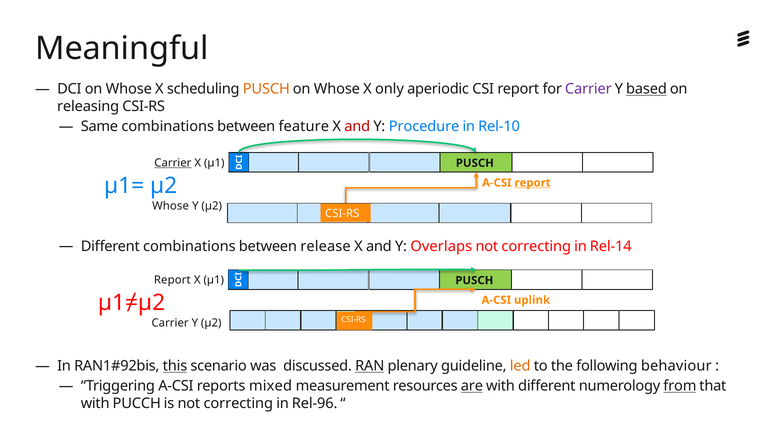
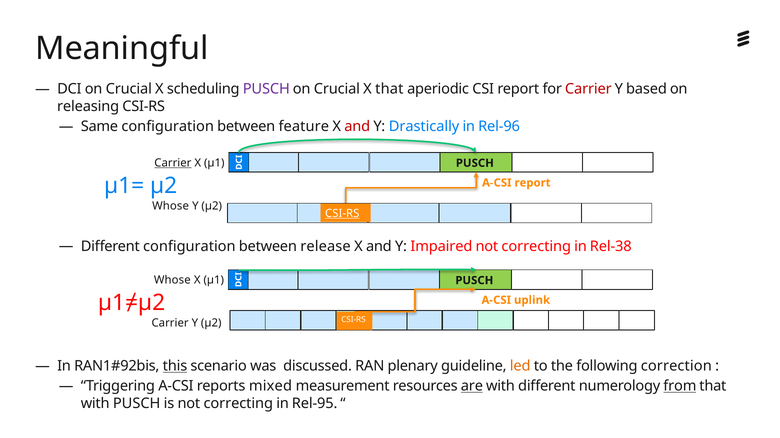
DCI on Whose: Whose -> Crucial
PUSCH at (266, 89) colour: orange -> purple
Whose at (337, 89): Whose -> Crucial
X only: only -> that
Carrier at (588, 89) colour: purple -> red
based underline: present -> none
Same combinations: combinations -> configuration
Procedure: Procedure -> Drastically
Rel-10: Rel-10 -> Rel-96
report at (533, 183) underline: present -> none
CSI-RS at (342, 214) underline: none -> present
Different combinations: combinations -> configuration
Overlaps: Overlaps -> Impaired
Rel-14: Rel-14 -> Rel-38
Report at (172, 281): Report -> Whose
RAN underline: present -> none
behaviour: behaviour -> correction
with PUCCH: PUCCH -> PUSCH
Rel-96: Rel-96 -> Rel-95
